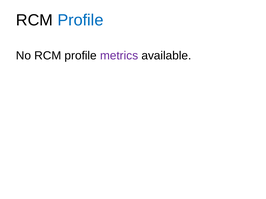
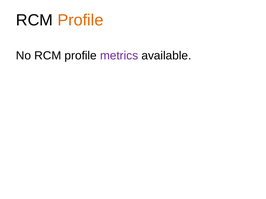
Profile at (80, 20) colour: blue -> orange
